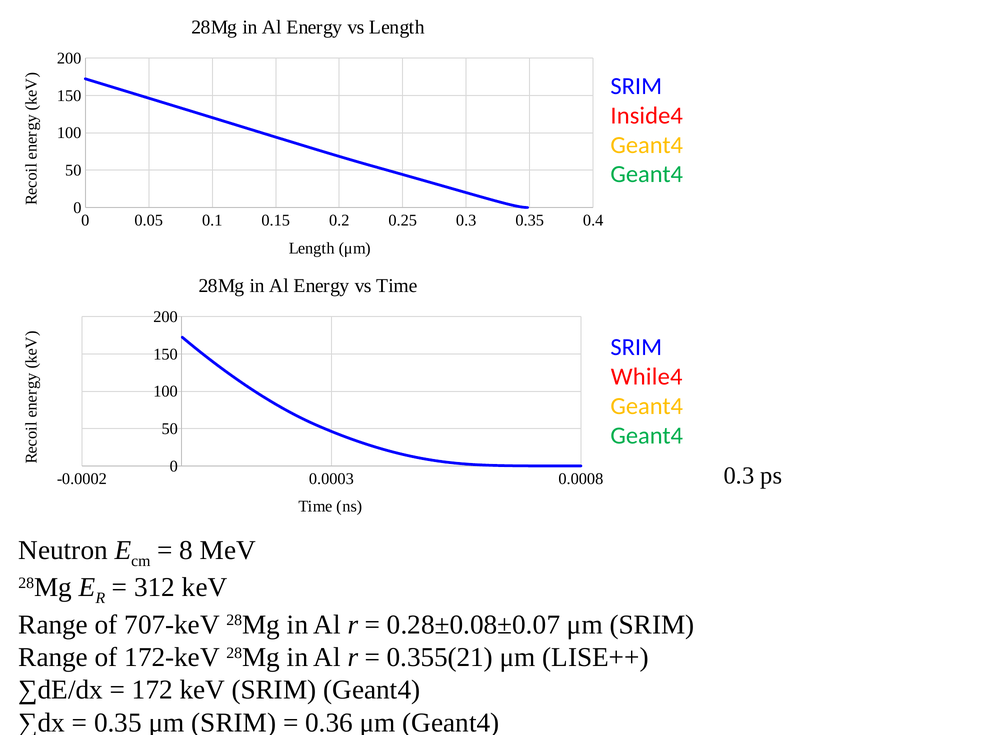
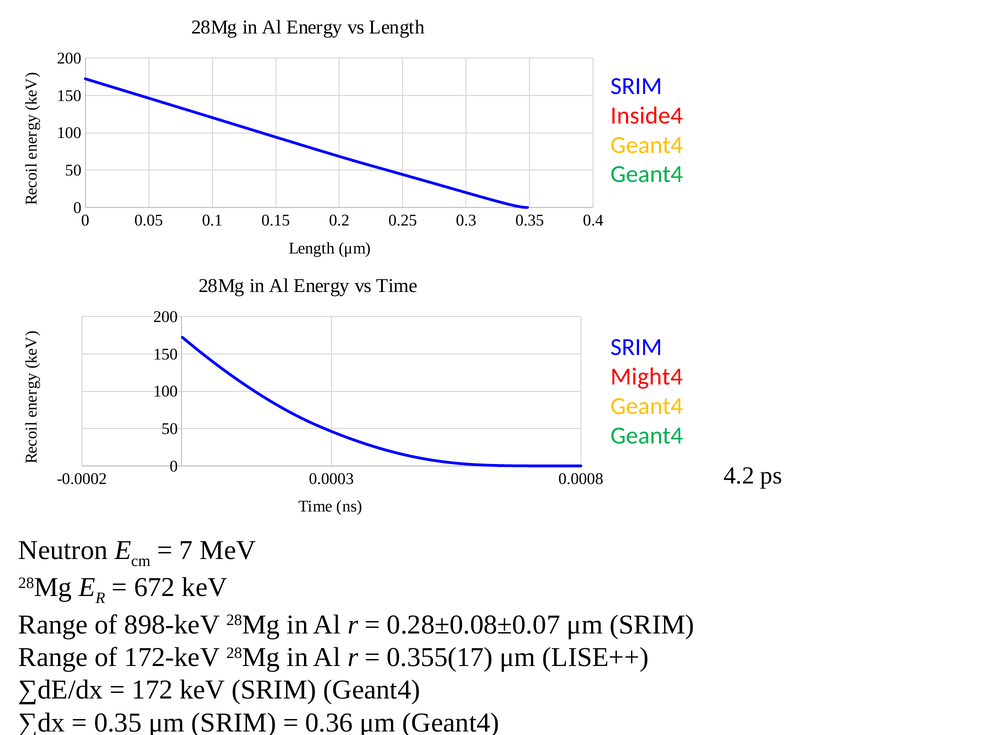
While4: While4 -> Might4
0.3 at (739, 476): 0.3 -> 4.2
8: 8 -> 7
312: 312 -> 672
707-keV: 707-keV -> 898-keV
0.355(21: 0.355(21 -> 0.355(17
